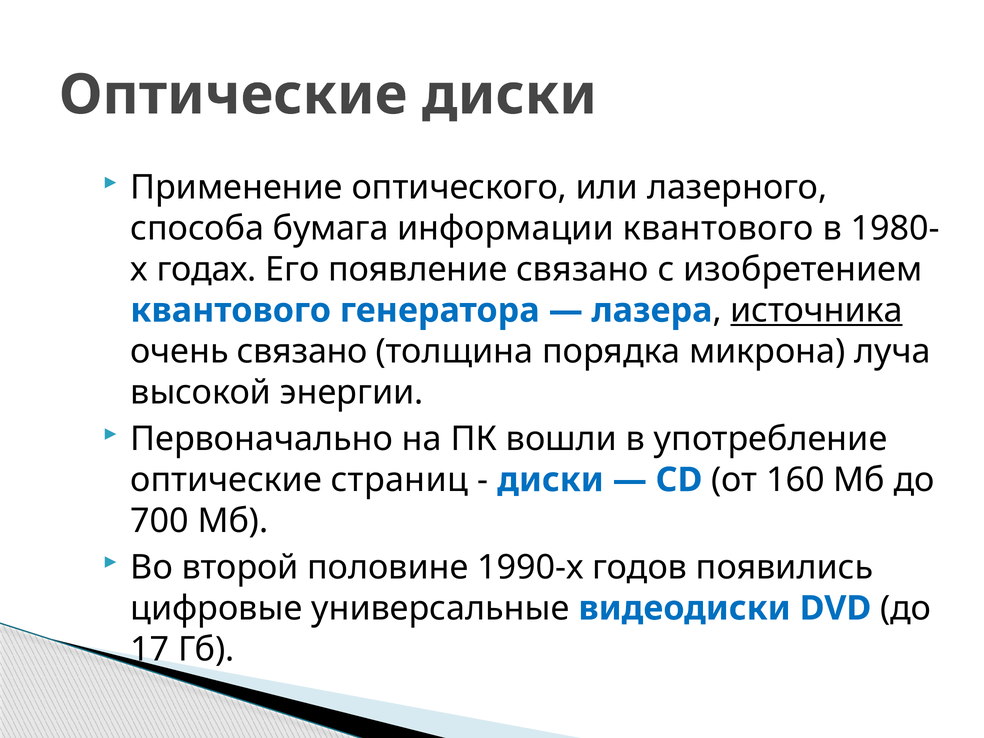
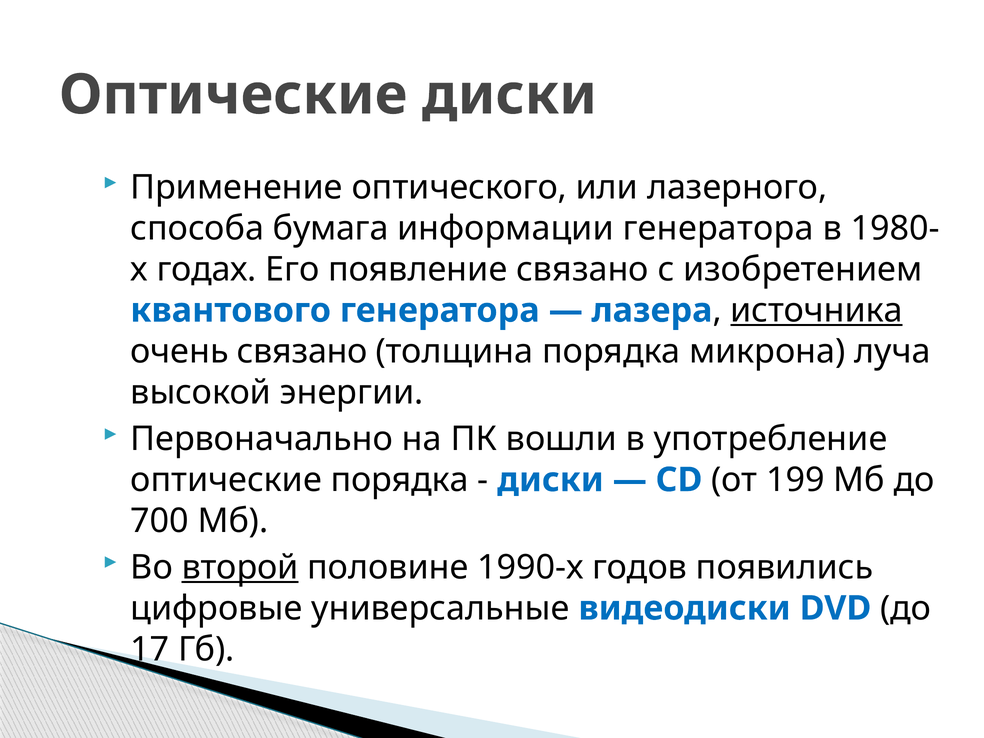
информации квантового: квантового -> генератора
оптические страниц: страниц -> порядка
160: 160 -> 199
второй underline: none -> present
